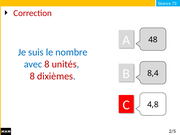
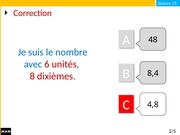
avec 8: 8 -> 6
